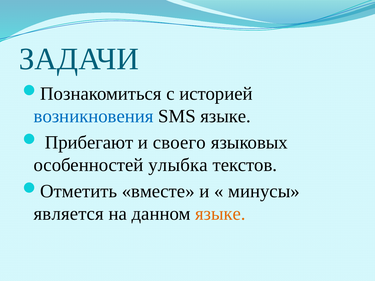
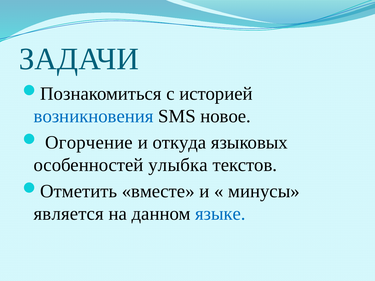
SMS языке: языке -> новое
Прибегают: Прибегают -> Огорчение
своего: своего -> откуда
языке at (220, 214) colour: orange -> blue
